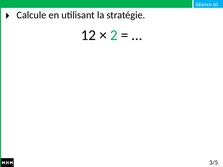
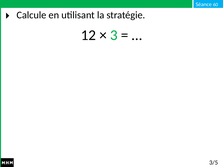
2: 2 -> 3
